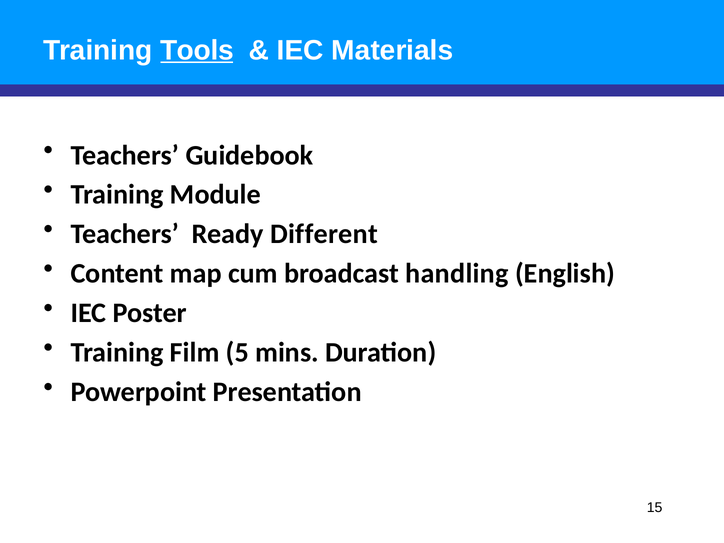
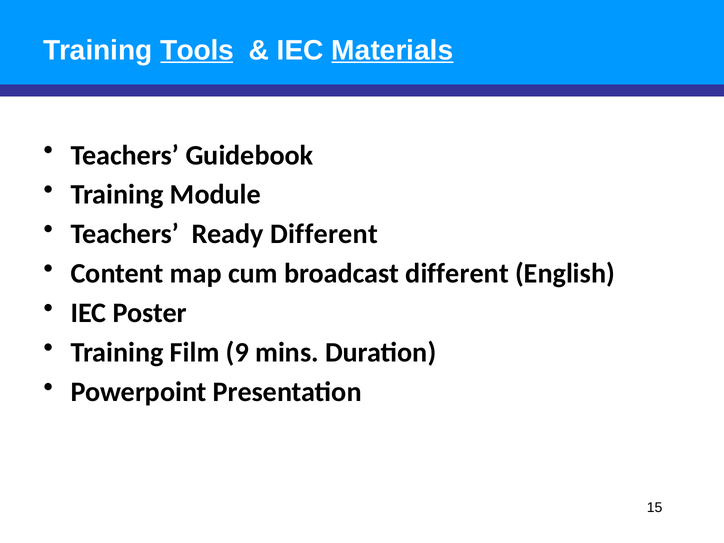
Materials underline: none -> present
broadcast handling: handling -> different
5: 5 -> 9
